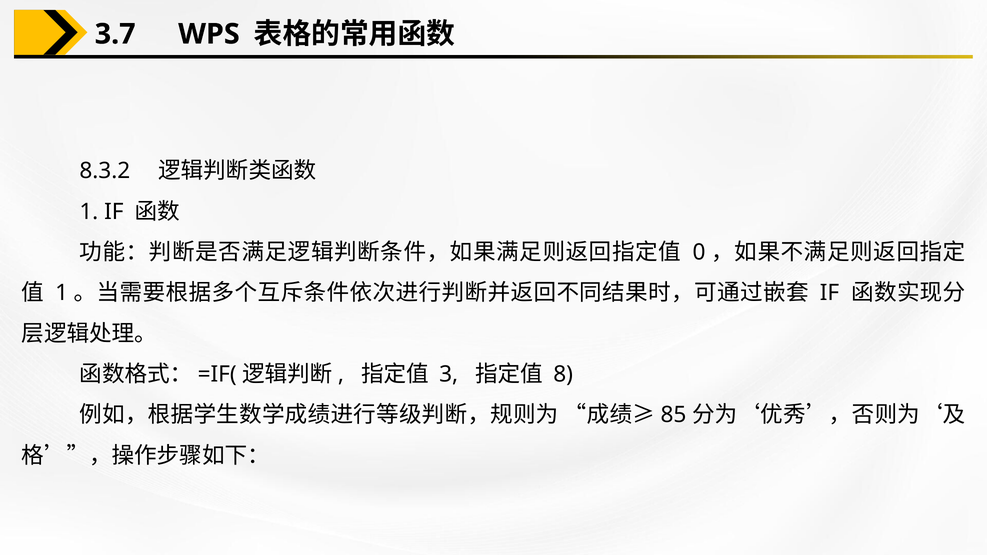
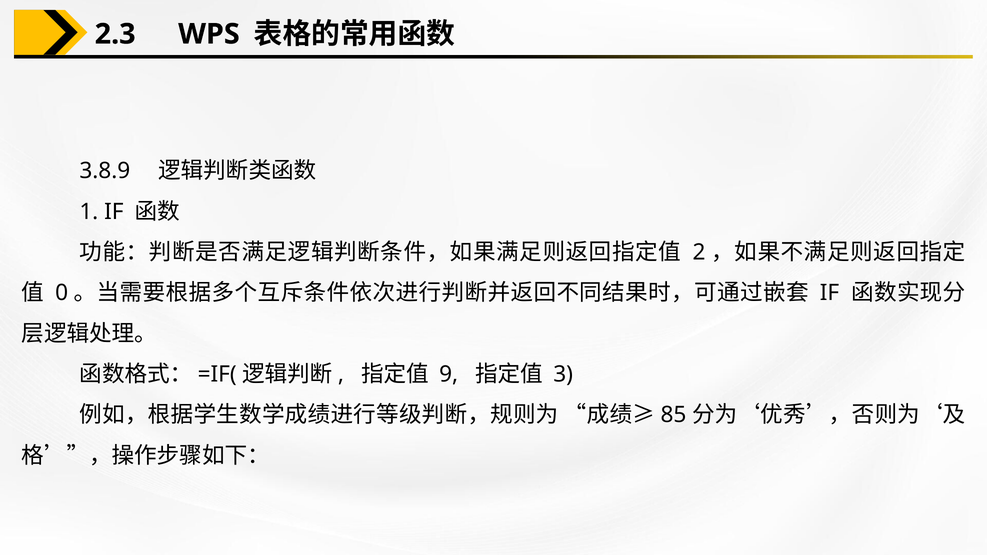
3.7: 3.7 -> 2.3
8.3.2: 8.3.2 -> 3.8.9
0: 0 -> 2
1 at (62, 293): 1 -> 0
3: 3 -> 9
8: 8 -> 3
